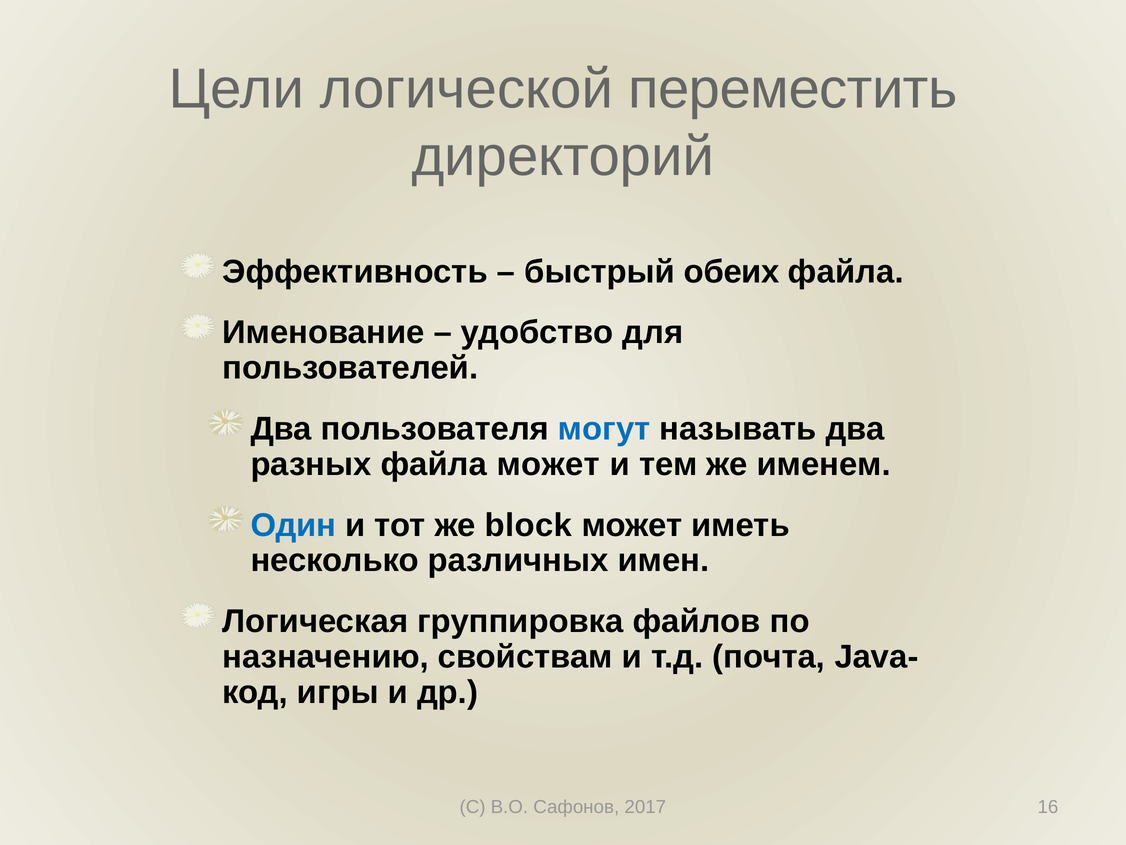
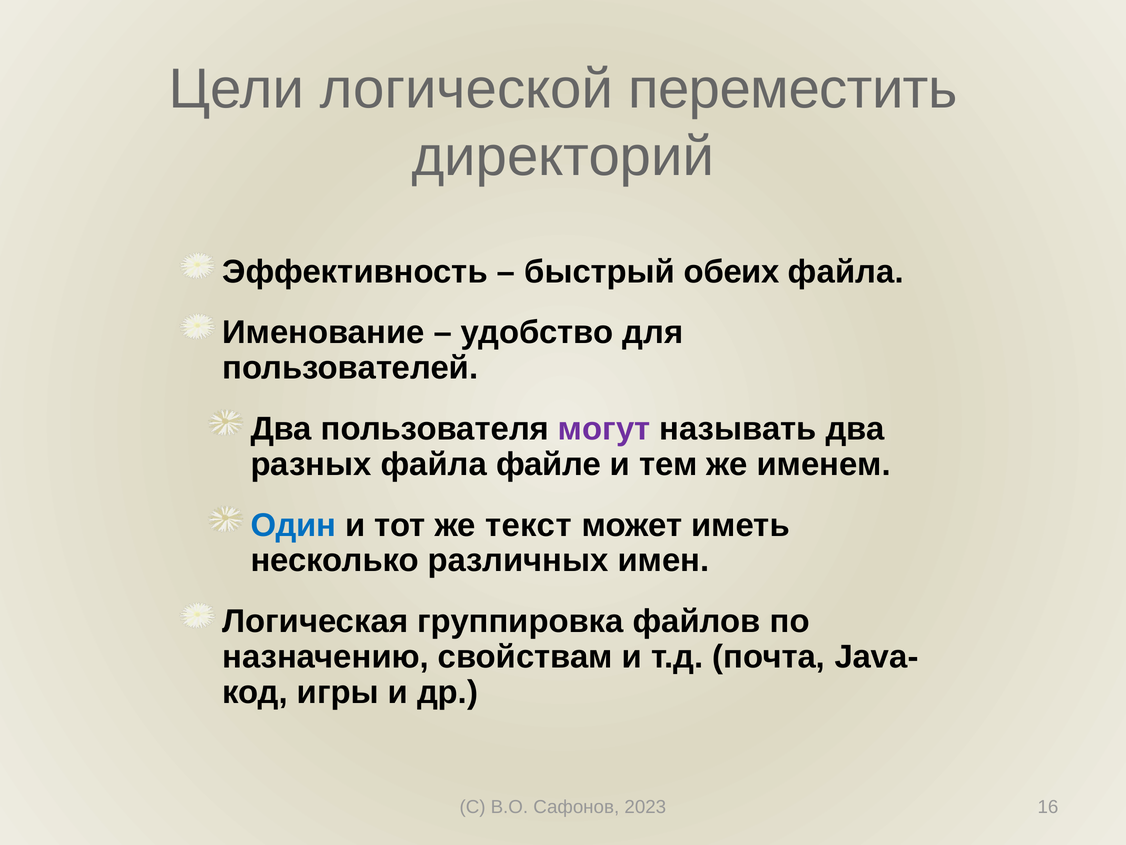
могут colour: blue -> purple
файла может: может -> файле
block: block -> текст
2017: 2017 -> 2023
